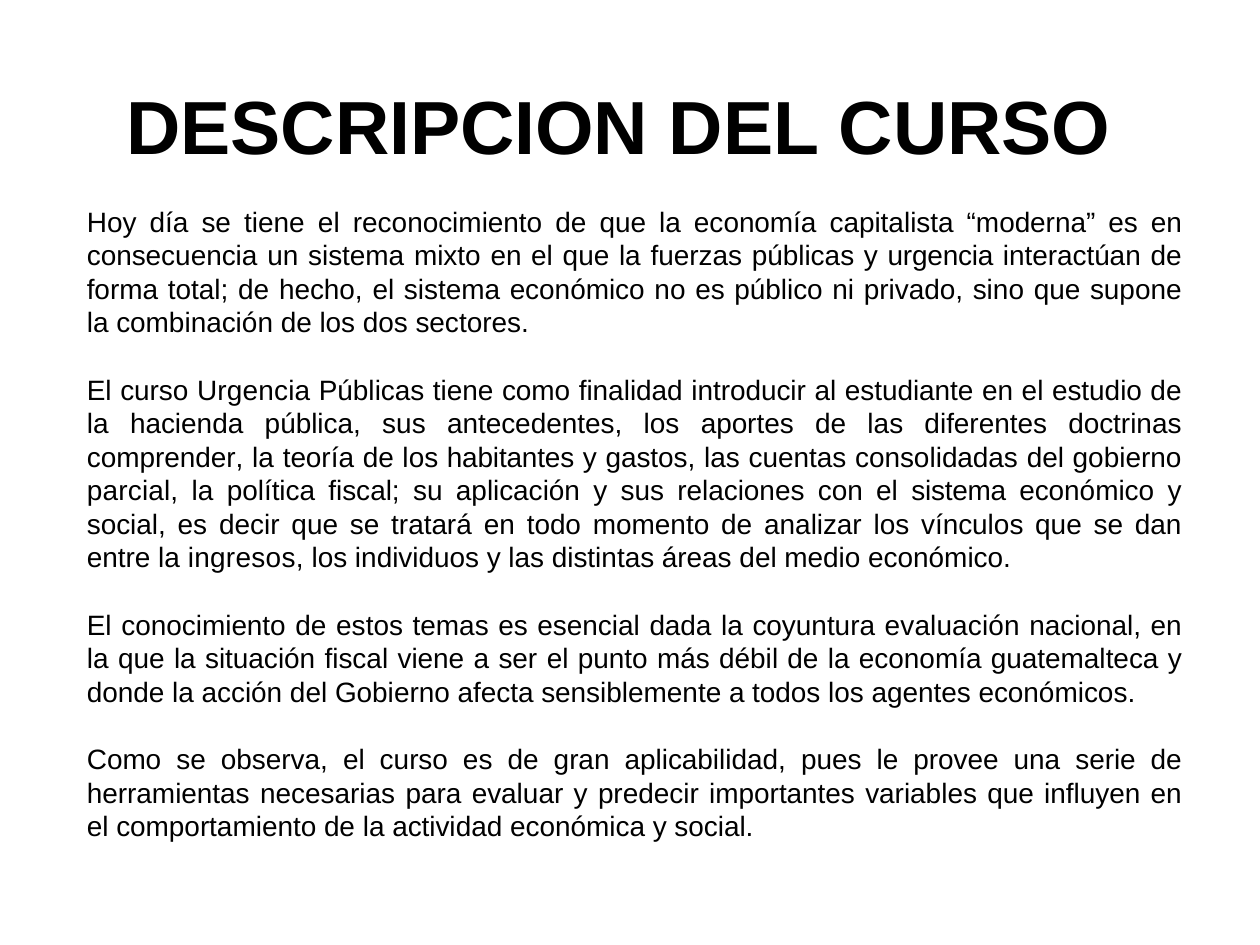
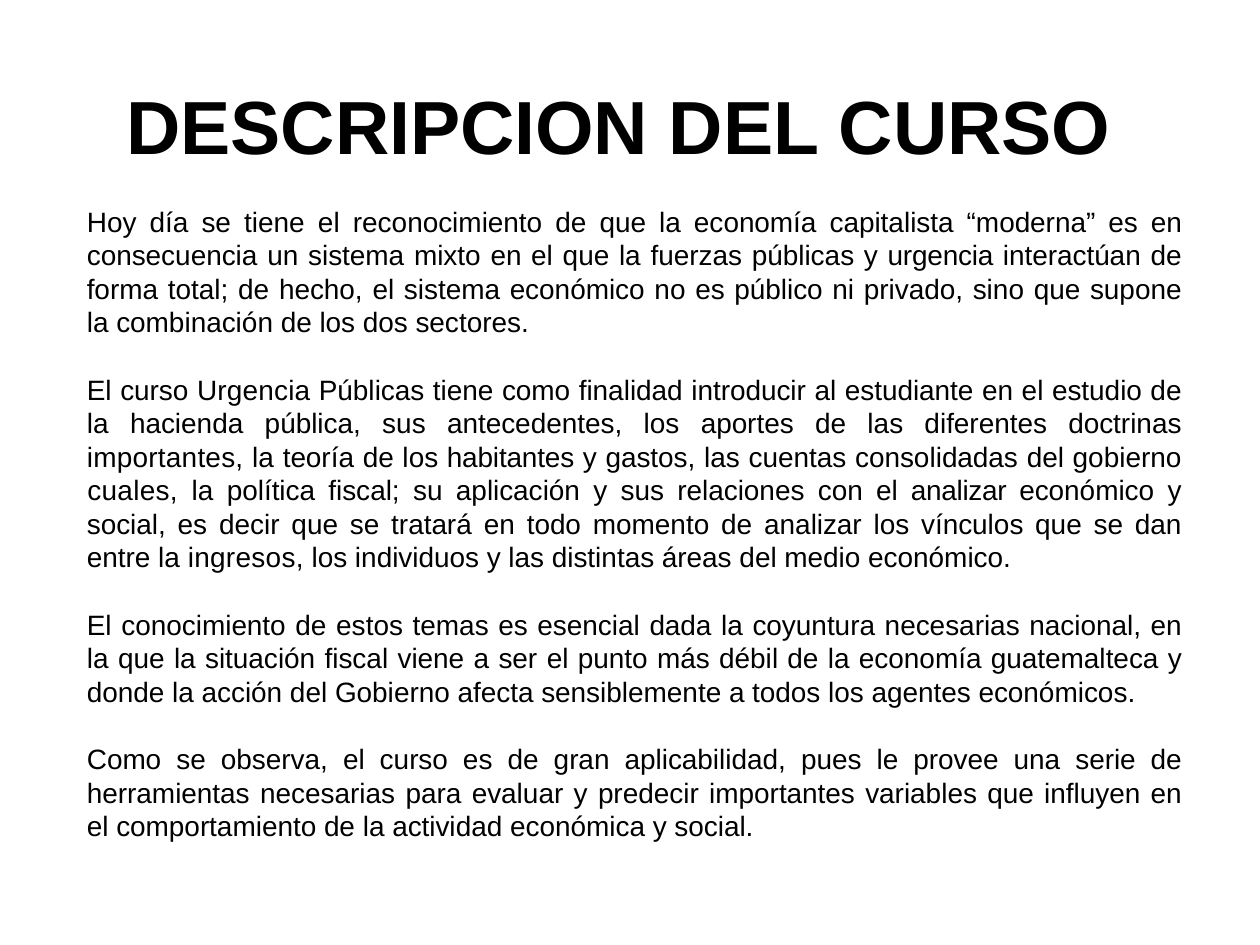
comprender at (165, 458): comprender -> importantes
parcial: parcial -> cuales
con el sistema: sistema -> analizar
coyuntura evaluación: evaluación -> necesarias
